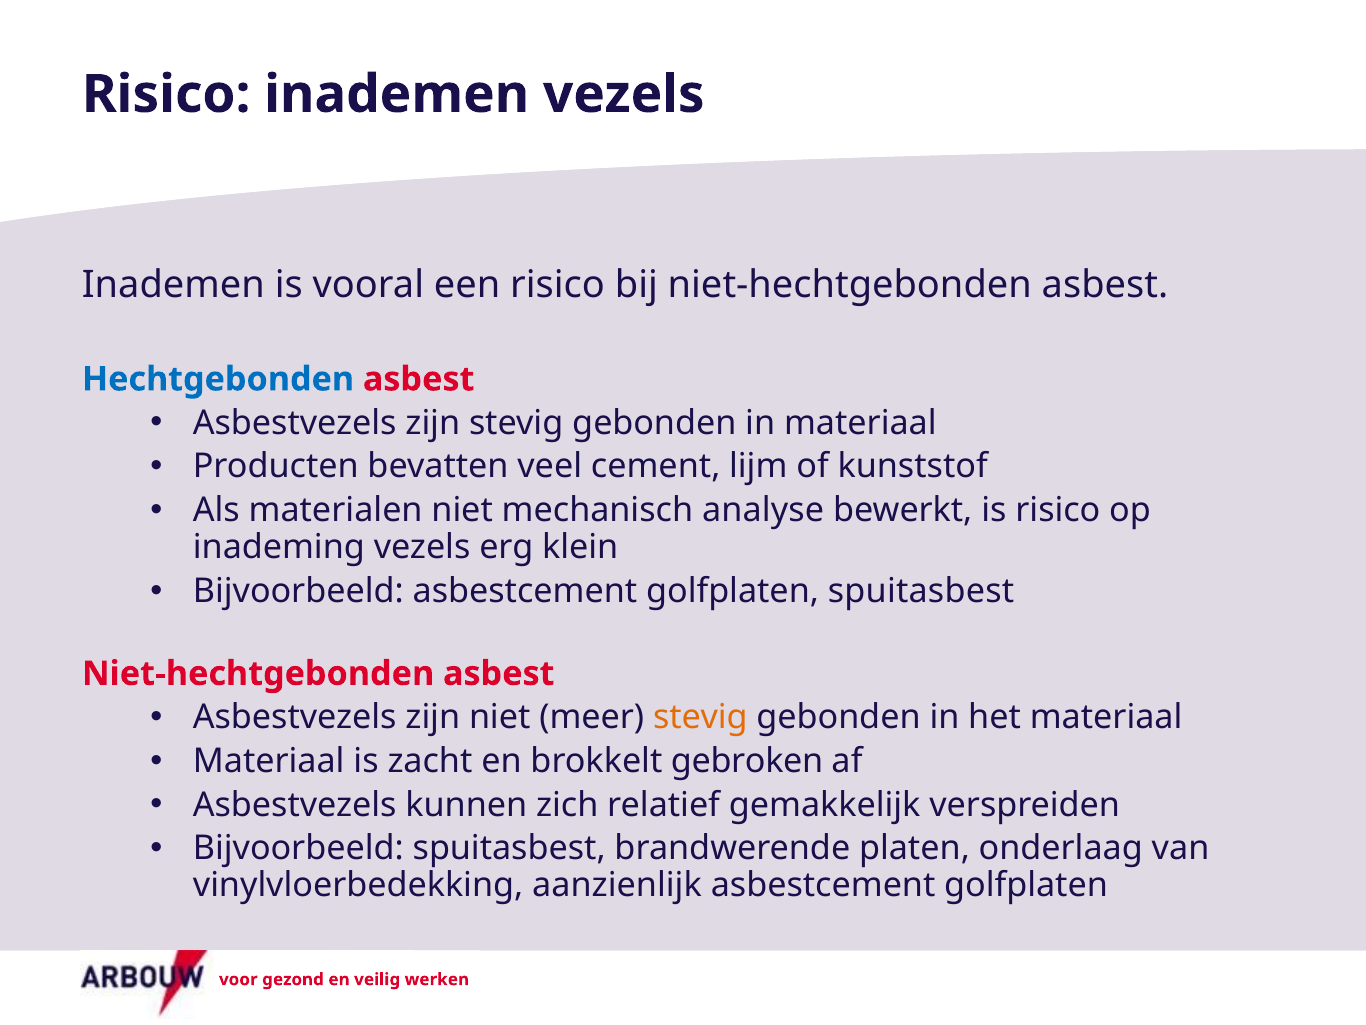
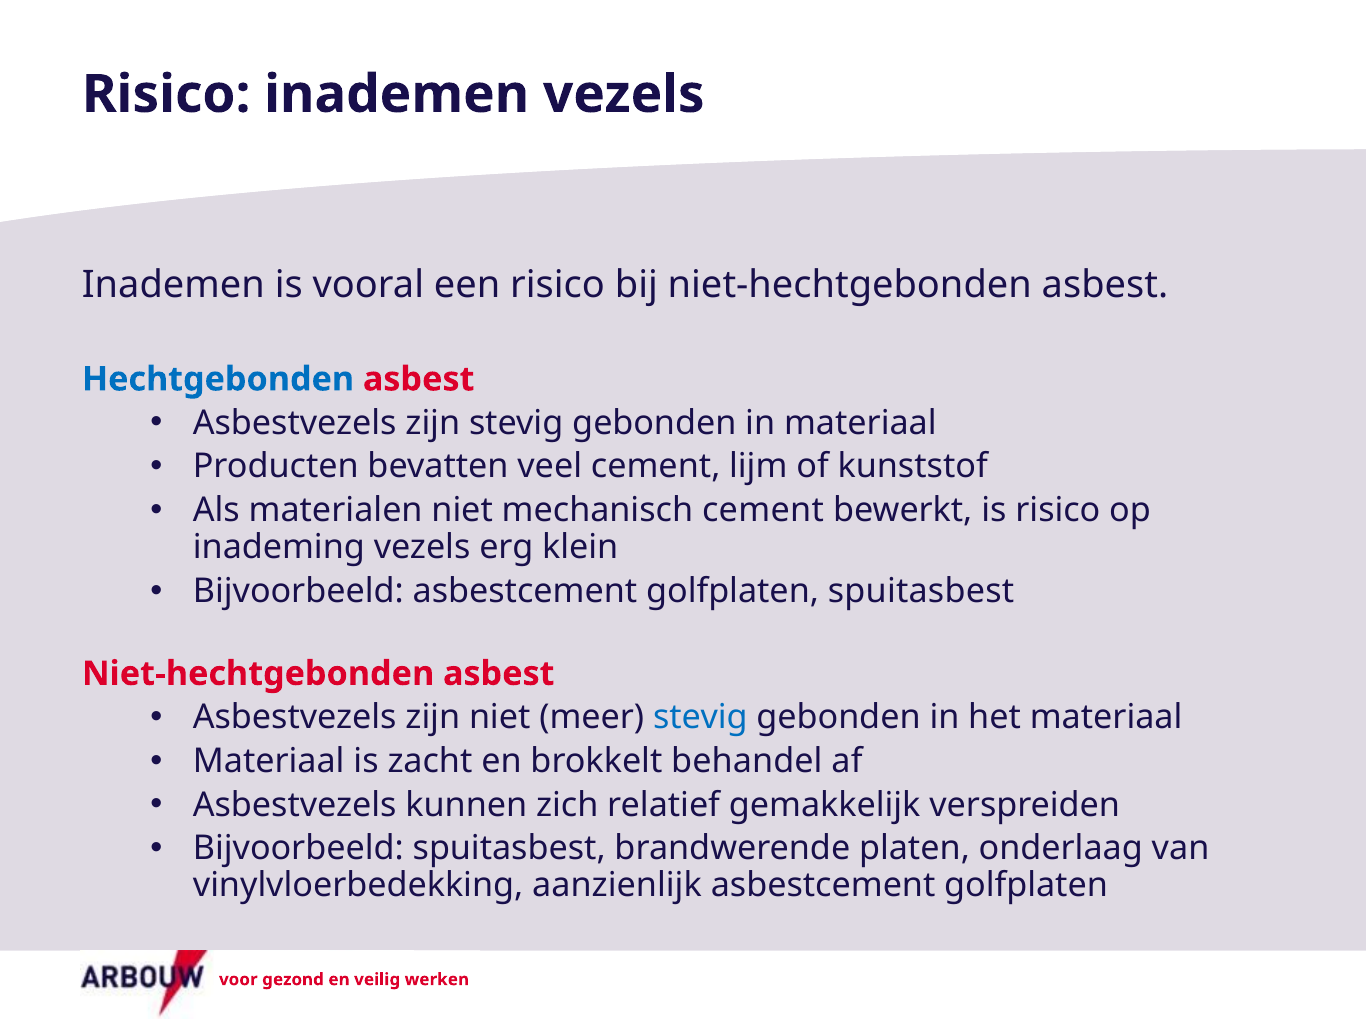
mechanisch analyse: analyse -> cement
stevig at (700, 717) colour: orange -> blue
gebroken: gebroken -> behandel
